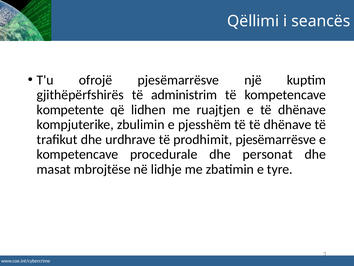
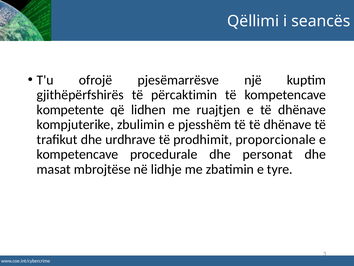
administrim: administrim -> përcaktimin
prodhimit pjesëmarrësve: pjesëmarrësve -> proporcionale
